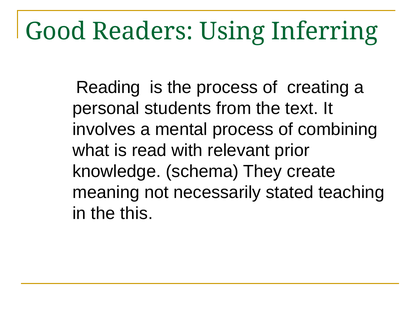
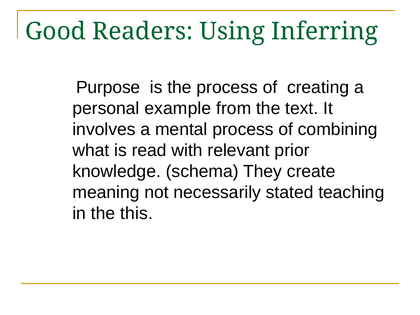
Reading: Reading -> Purpose
students: students -> example
